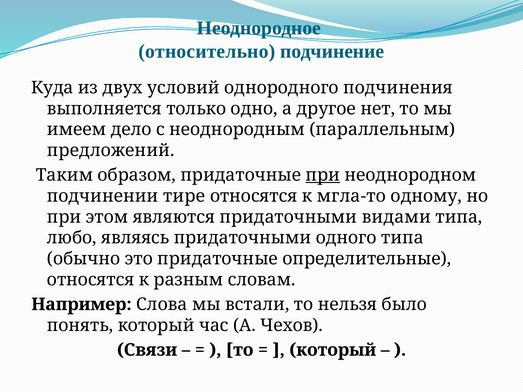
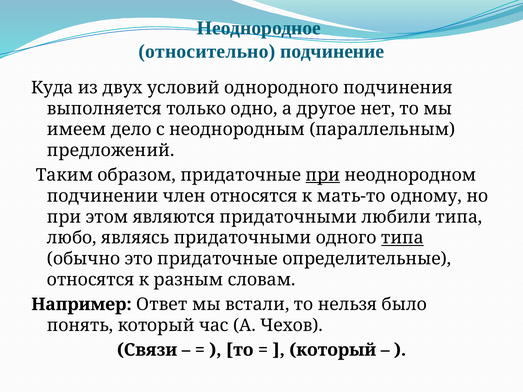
тире: тире -> член
мгла-то: мгла-то -> мать-то
видами: видами -> любили
типа at (402, 238) underline: none -> present
Слова: Слова -> Ответ
